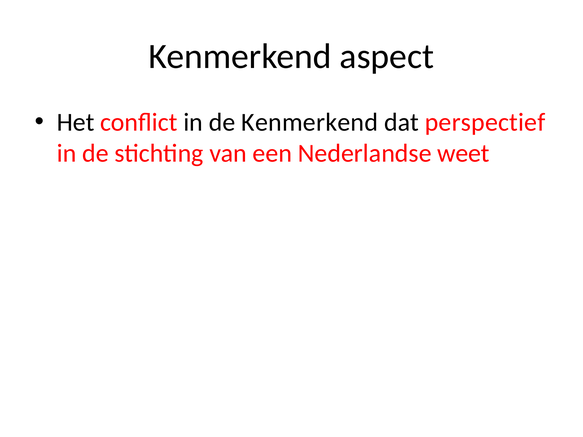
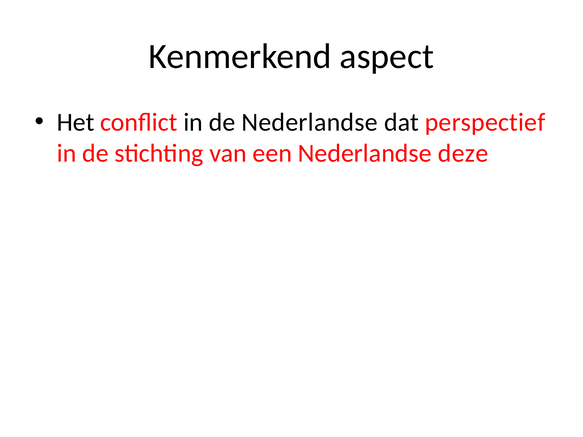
de Kenmerkend: Kenmerkend -> Nederlandse
weet: weet -> deze
